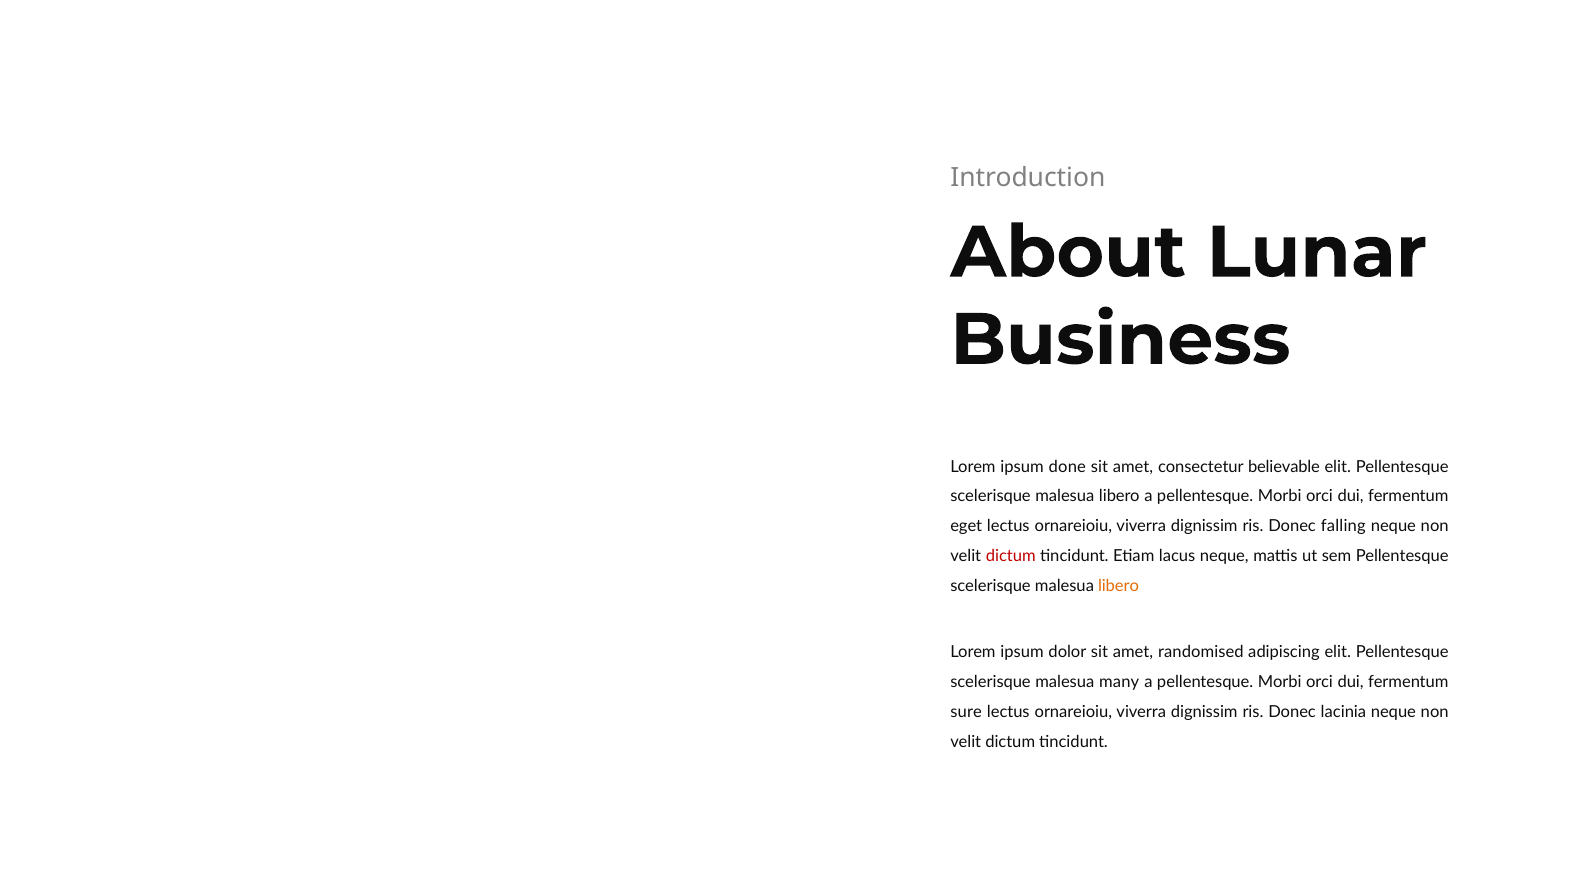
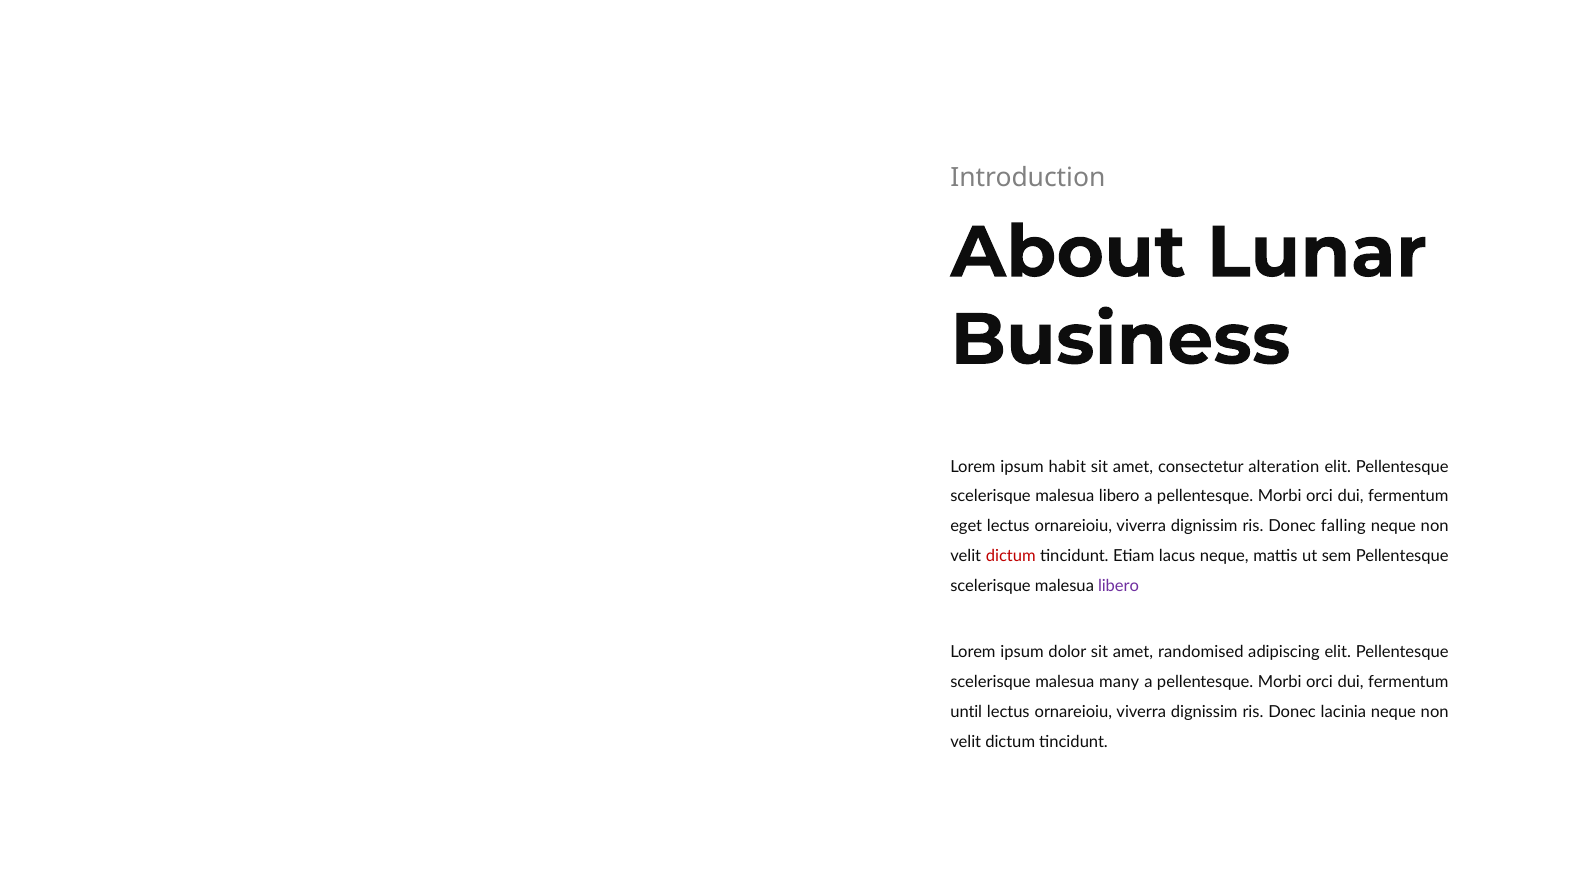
done: done -> habit
believable: believable -> alteration
libero at (1118, 586) colour: orange -> purple
sure: sure -> until
